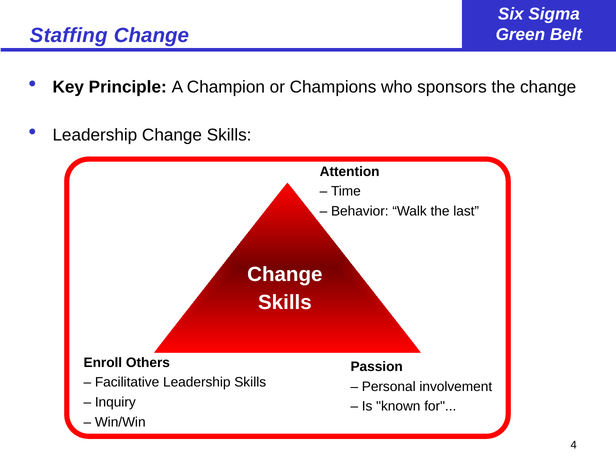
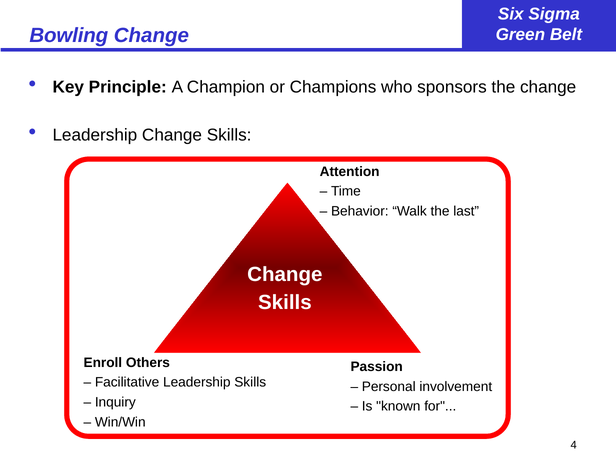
Staffing: Staffing -> Bowling
